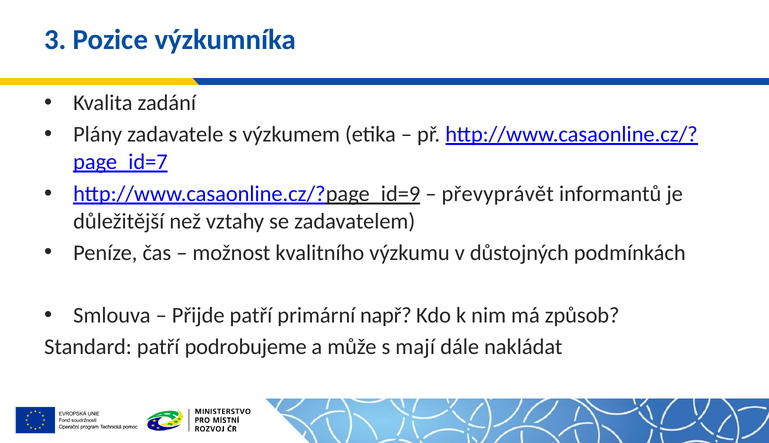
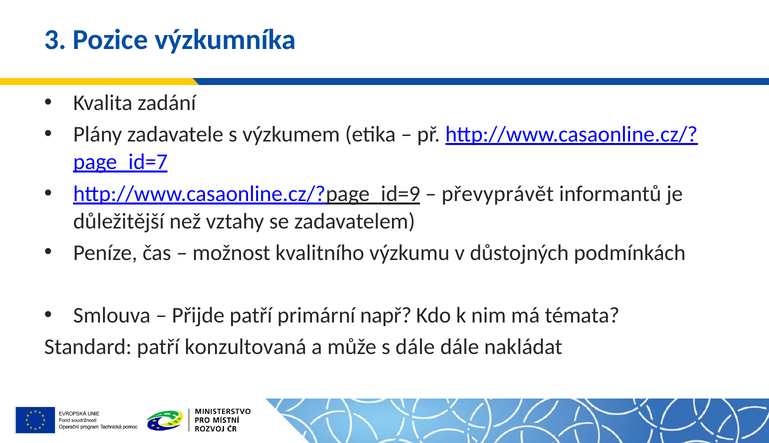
způsob: způsob -> témata
podrobujeme: podrobujeme -> konzultovaná
s mají: mají -> dále
